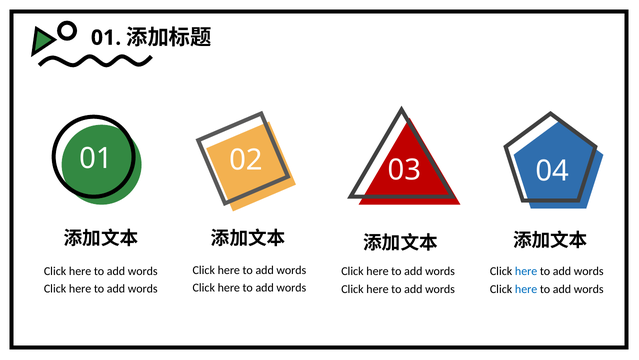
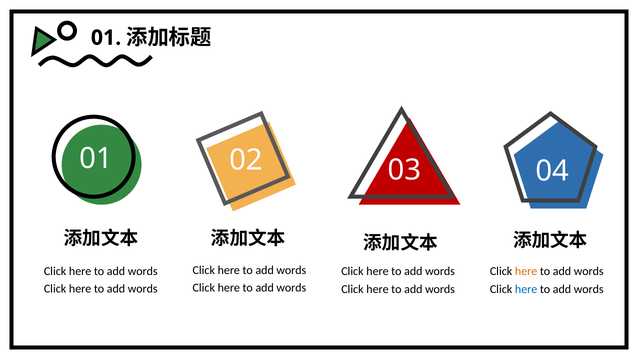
here at (526, 271) colour: blue -> orange
